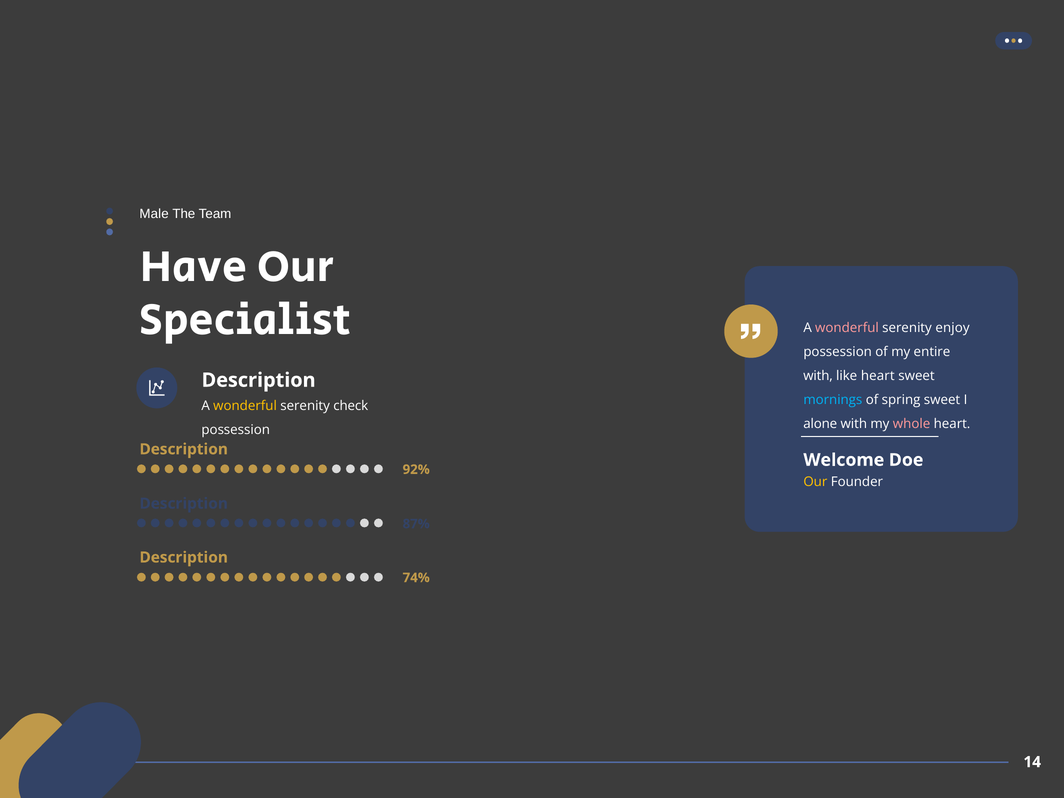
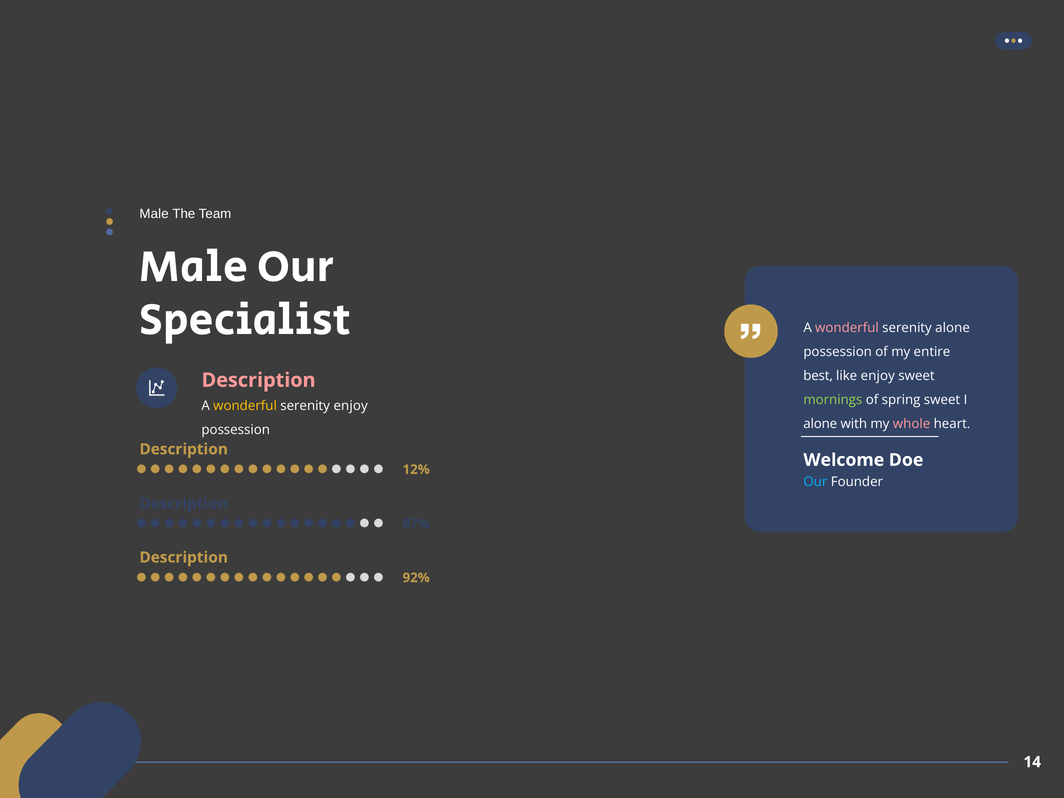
Have at (194, 266): Have -> Male
serenity enjoy: enjoy -> alone
with at (818, 376): with -> best
like heart: heart -> enjoy
Description at (259, 380) colour: white -> pink
mornings colour: light blue -> light green
serenity check: check -> enjoy
92%: 92% -> 12%
Our at (815, 482) colour: yellow -> light blue
74%: 74% -> 92%
